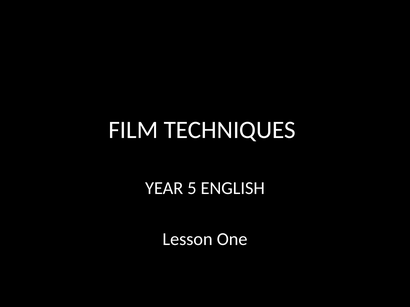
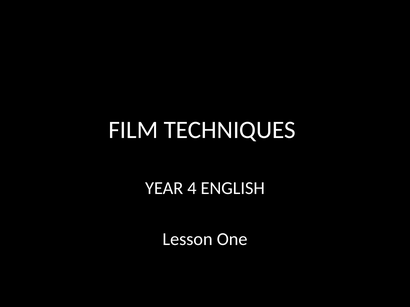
5: 5 -> 4
